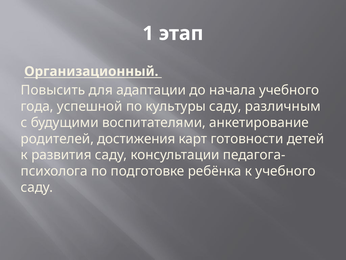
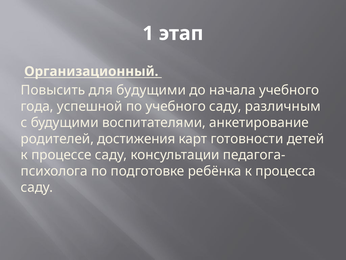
для адаптации: адаптации -> будущими
по культуры: культуры -> учебного
развития: развития -> процессе
к учебного: учебного -> процесса
